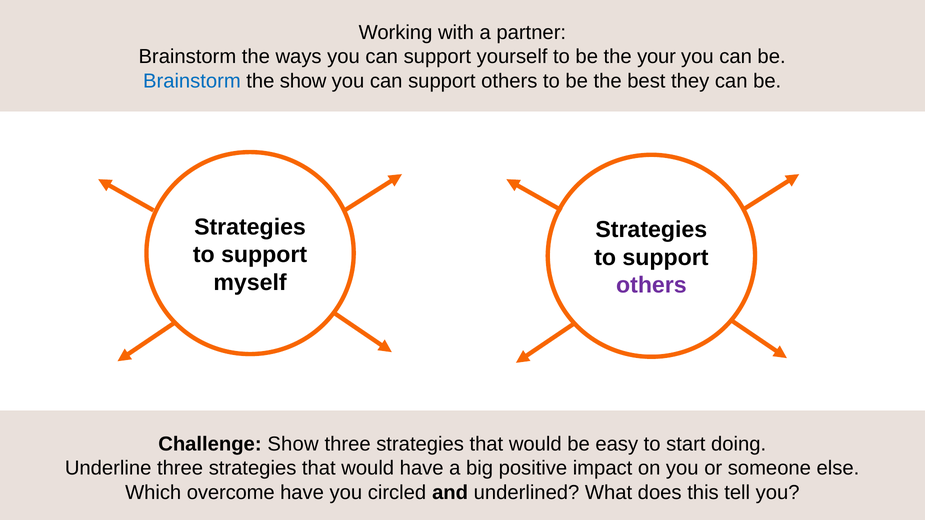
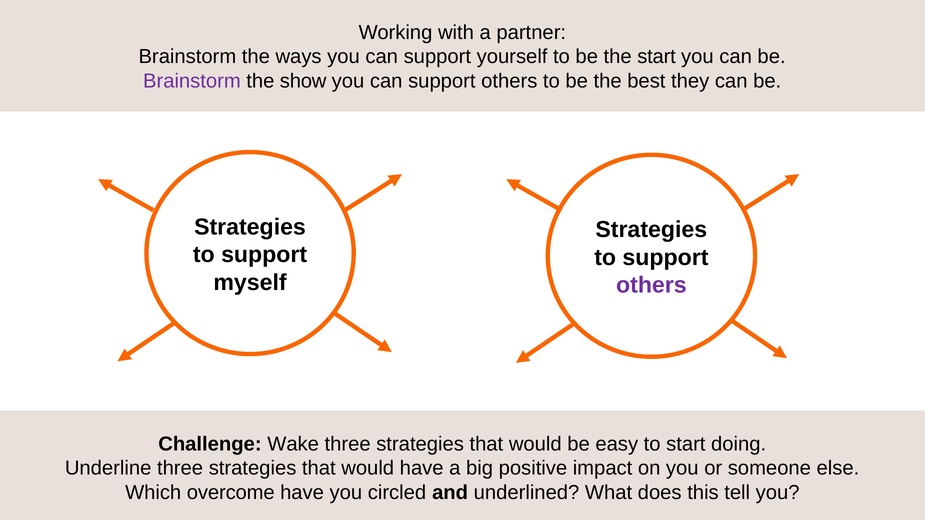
the your: your -> start
Brainstorm at (192, 81) colour: blue -> purple
Challenge Show: Show -> Wake
